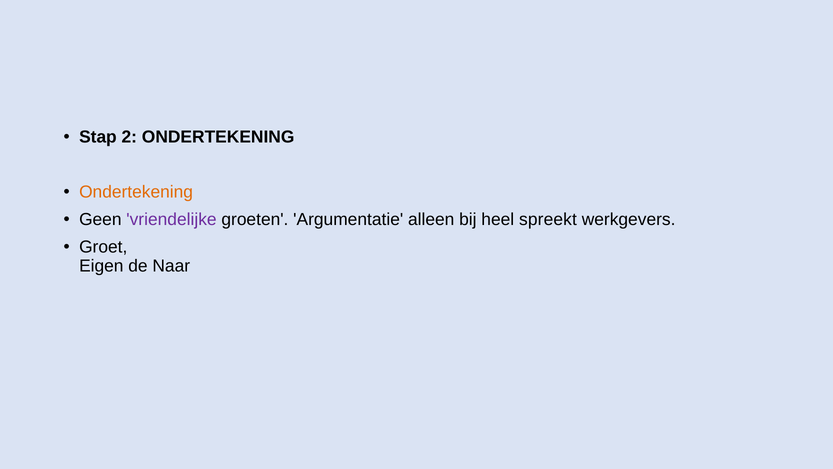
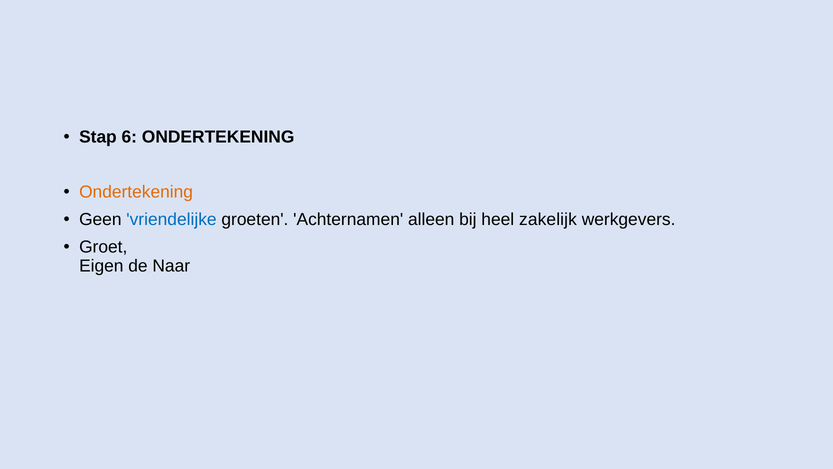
2: 2 -> 6
vriendelijke colour: purple -> blue
Argumentatie: Argumentatie -> Achternamen
spreekt: spreekt -> zakelijk
